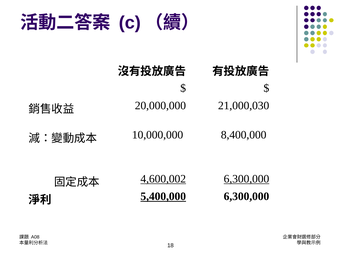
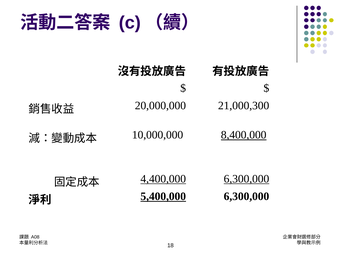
21,000,030: 21,000,030 -> 21,000,300
8,400,000 underline: none -> present
4,600,002: 4,600,002 -> 4,400,000
